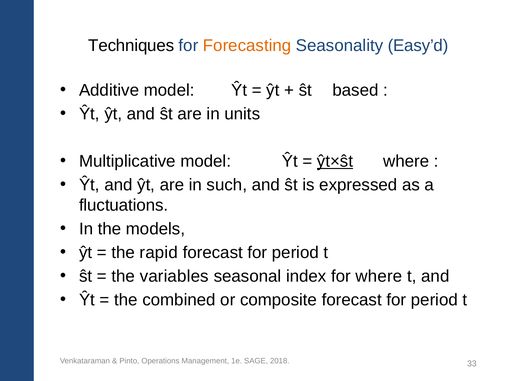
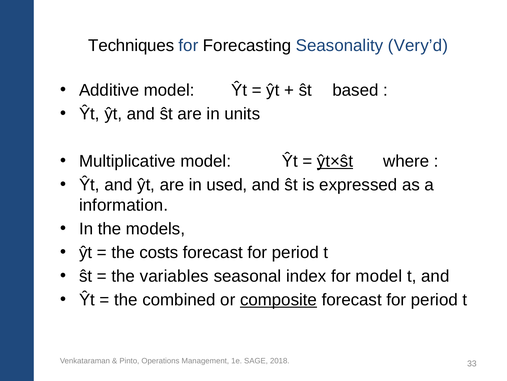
Forecasting colour: orange -> black
Easy’d: Easy’d -> Very’d
such: such -> used
fluctuations: fluctuations -> information
rapid: rapid -> costs
for where: where -> model
composite underline: none -> present
